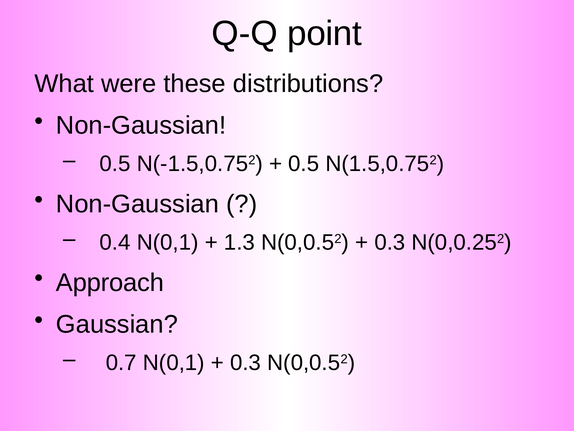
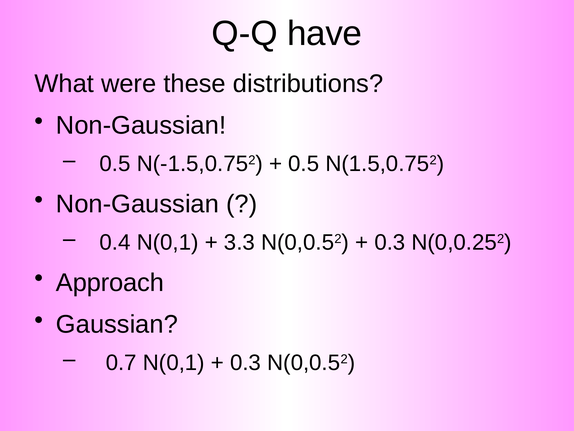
point: point -> have
1.3: 1.3 -> 3.3
